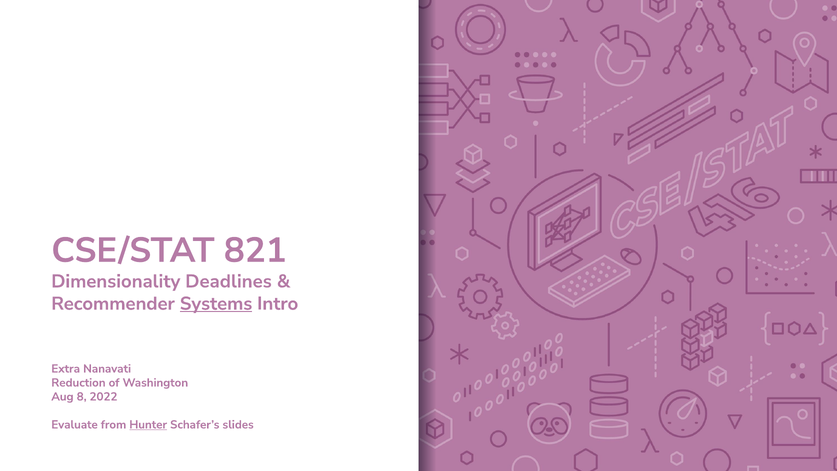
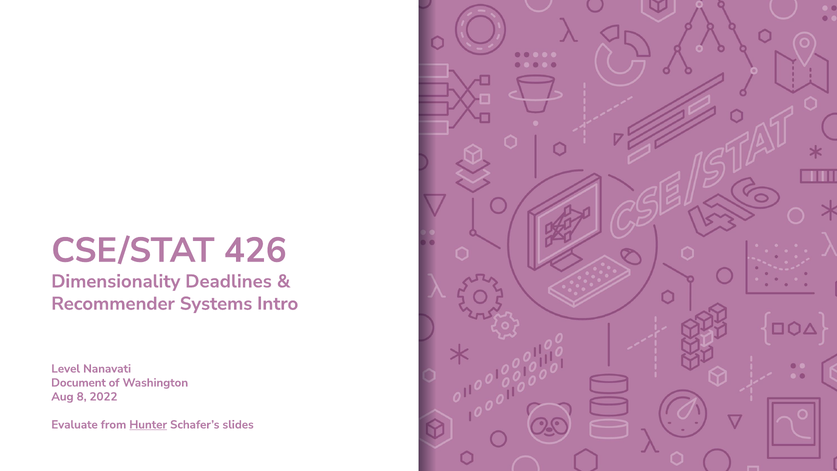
821: 821 -> 426
Systems underline: present -> none
Extra: Extra -> Level
Reduction: Reduction -> Document
